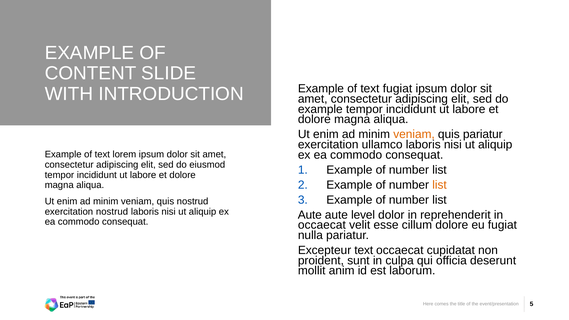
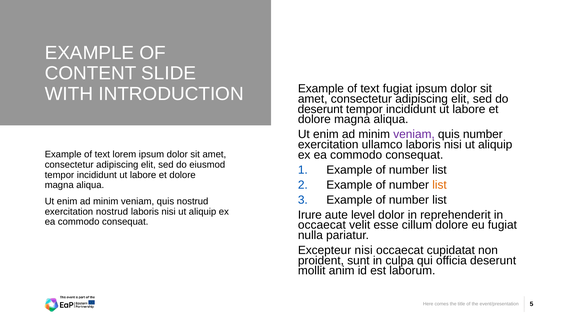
example at (320, 109): example -> deserunt
veniam at (414, 134) colour: orange -> purple
quis pariatur: pariatur -> number
Aute at (310, 215): Aute -> Irure
Excepteur text: text -> nisi
